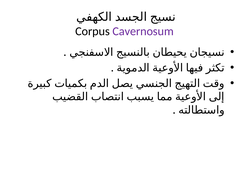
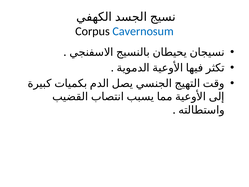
Cavernosum colour: purple -> blue
